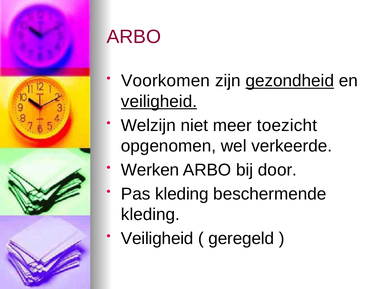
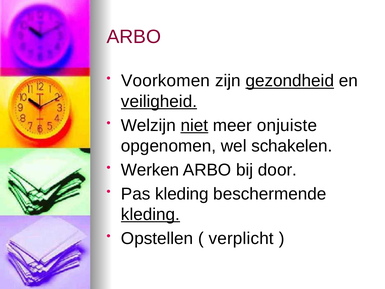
niet underline: none -> present
toezicht: toezicht -> onjuiste
verkeerde: verkeerde -> schakelen
kleding at (150, 214) underline: none -> present
Veiligheid at (157, 238): Veiligheid -> Opstellen
geregeld: geregeld -> verplicht
